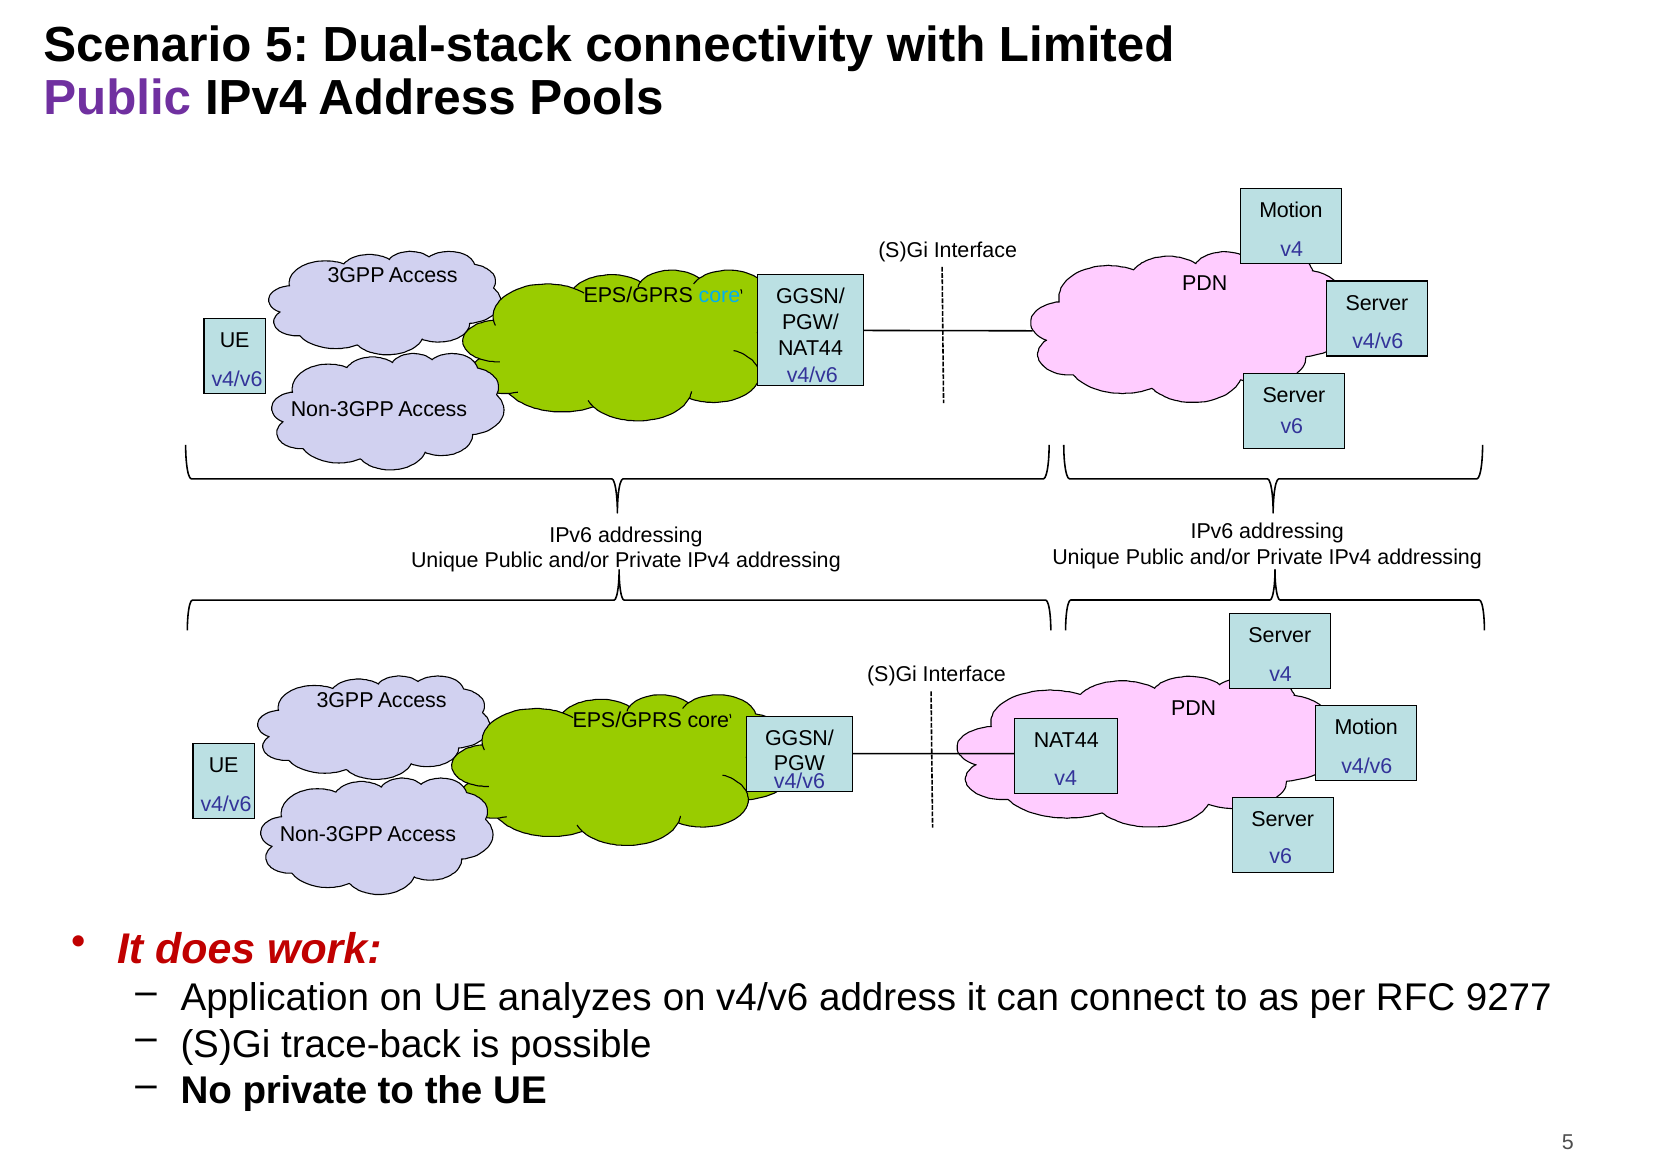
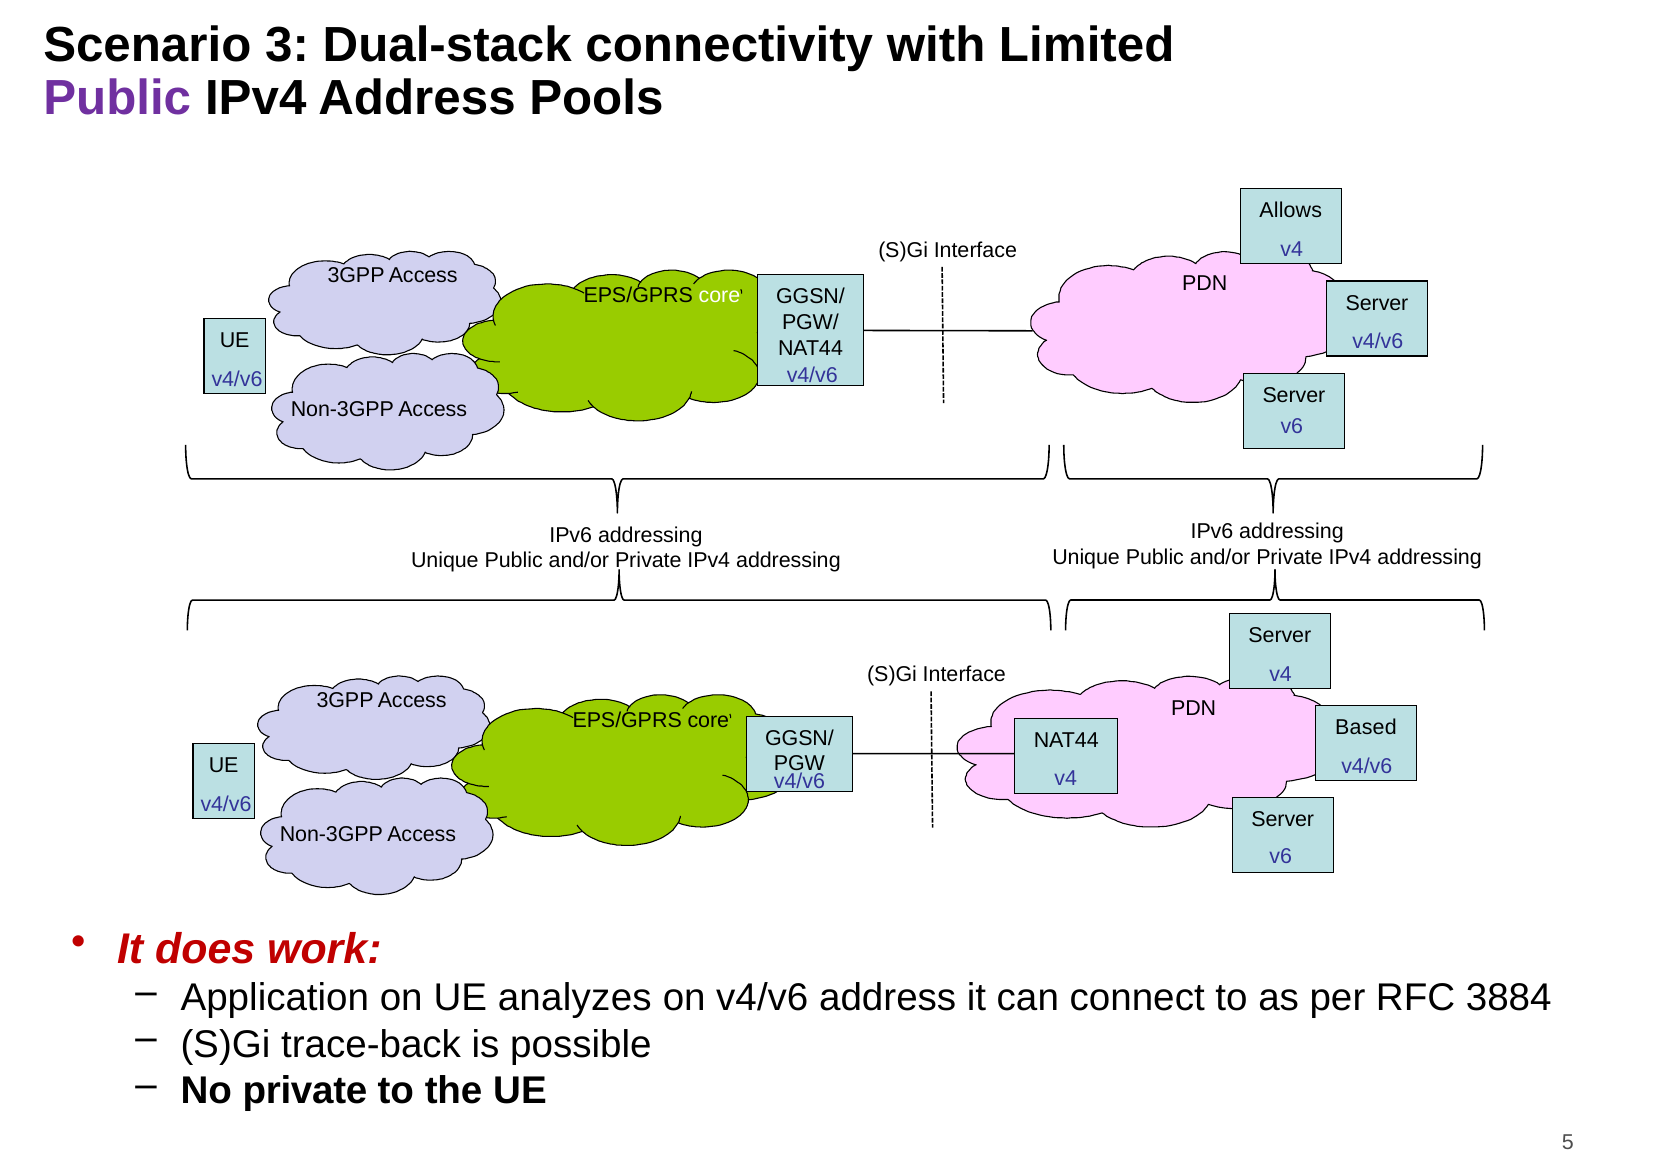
Scenario 5: 5 -> 3
Motion at (1291, 211): Motion -> Allows
core at (719, 295) colour: light blue -> white
Motion at (1366, 727): Motion -> Based
9277: 9277 -> 3884
